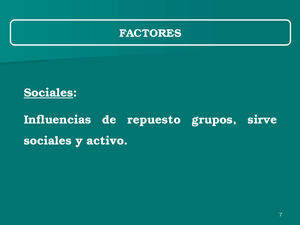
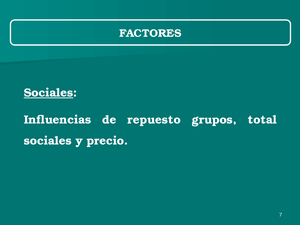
sirve: sirve -> total
activo: activo -> precio
